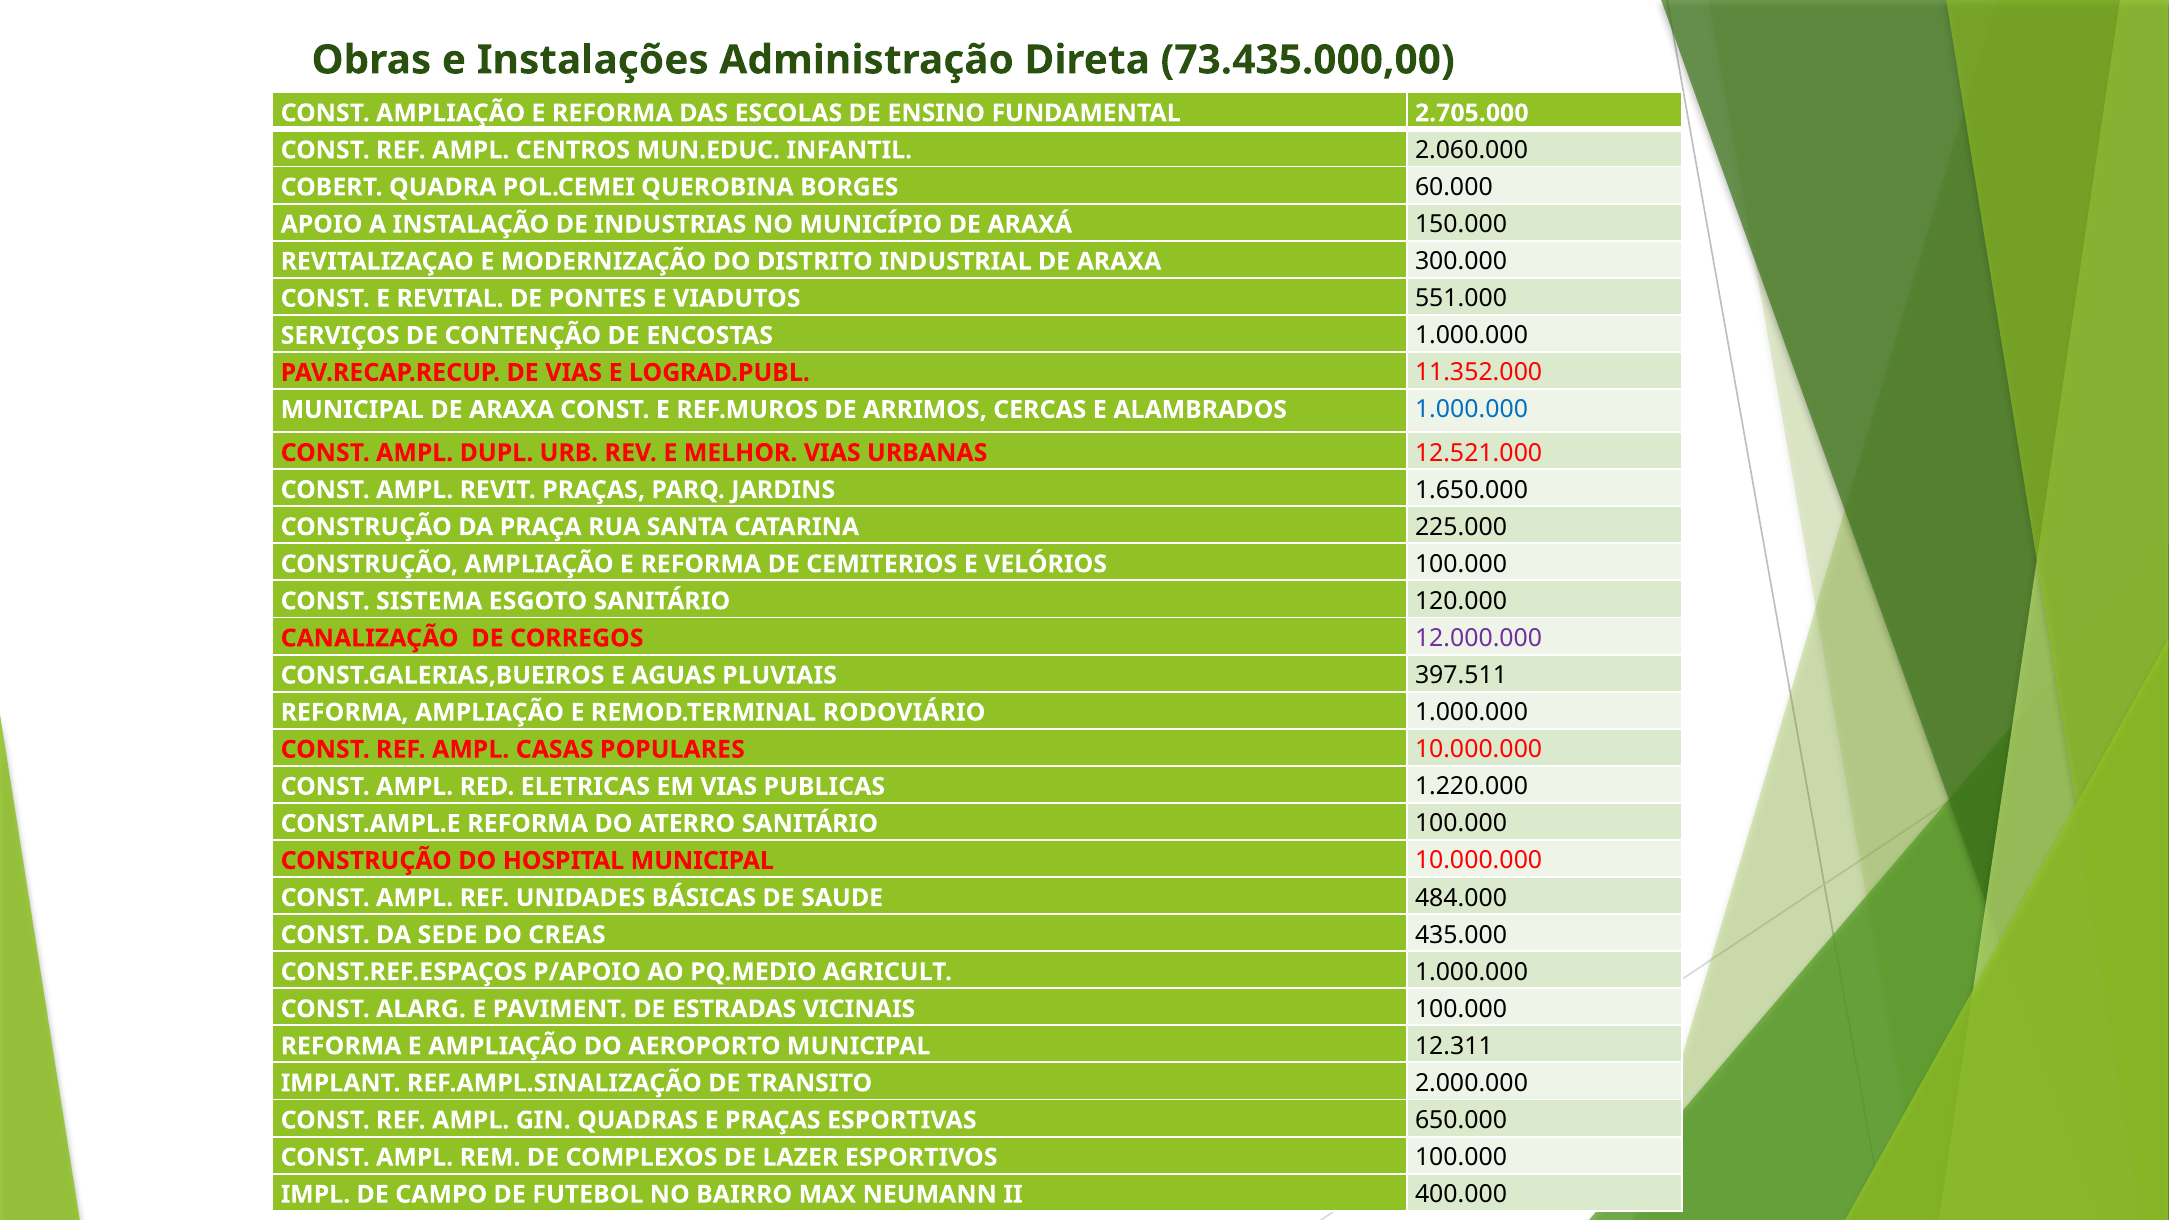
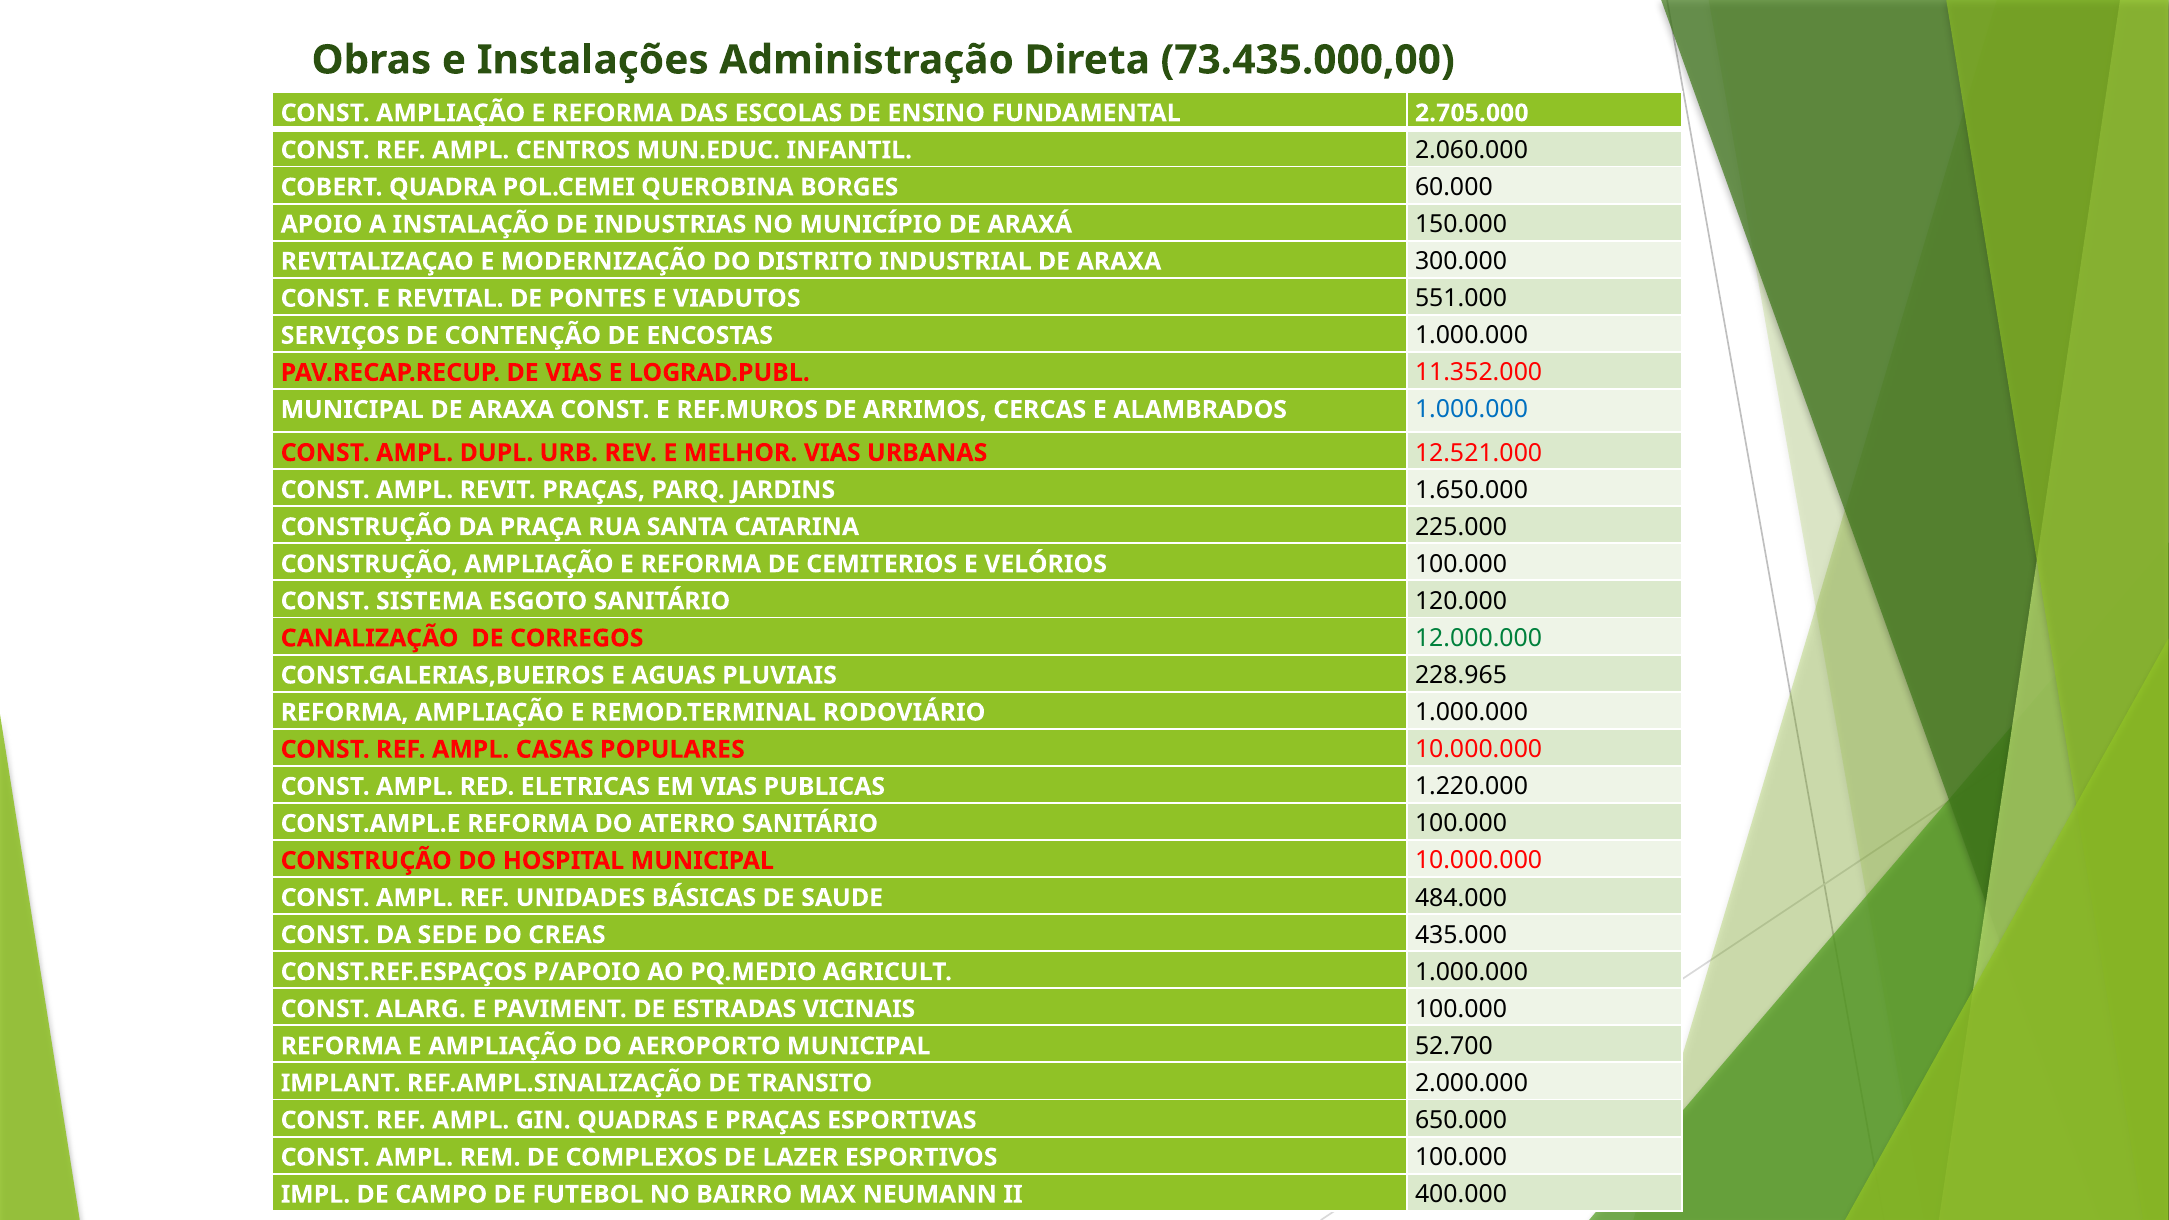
12.000.000 colour: purple -> green
397.511: 397.511 -> 228.965
12.311: 12.311 -> 52.700
